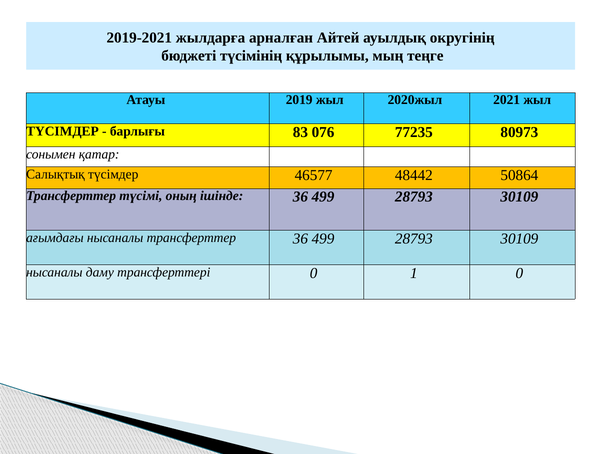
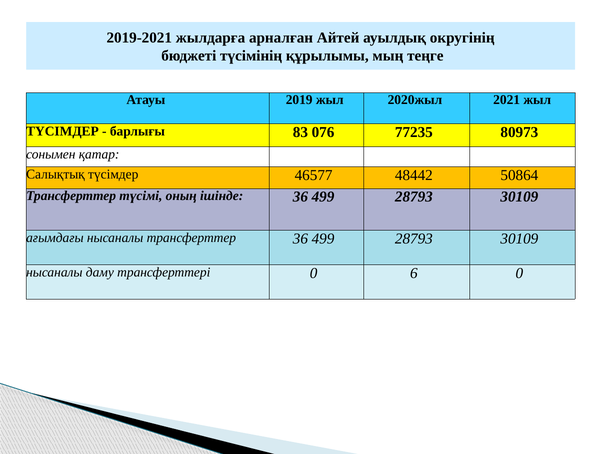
1: 1 -> 6
